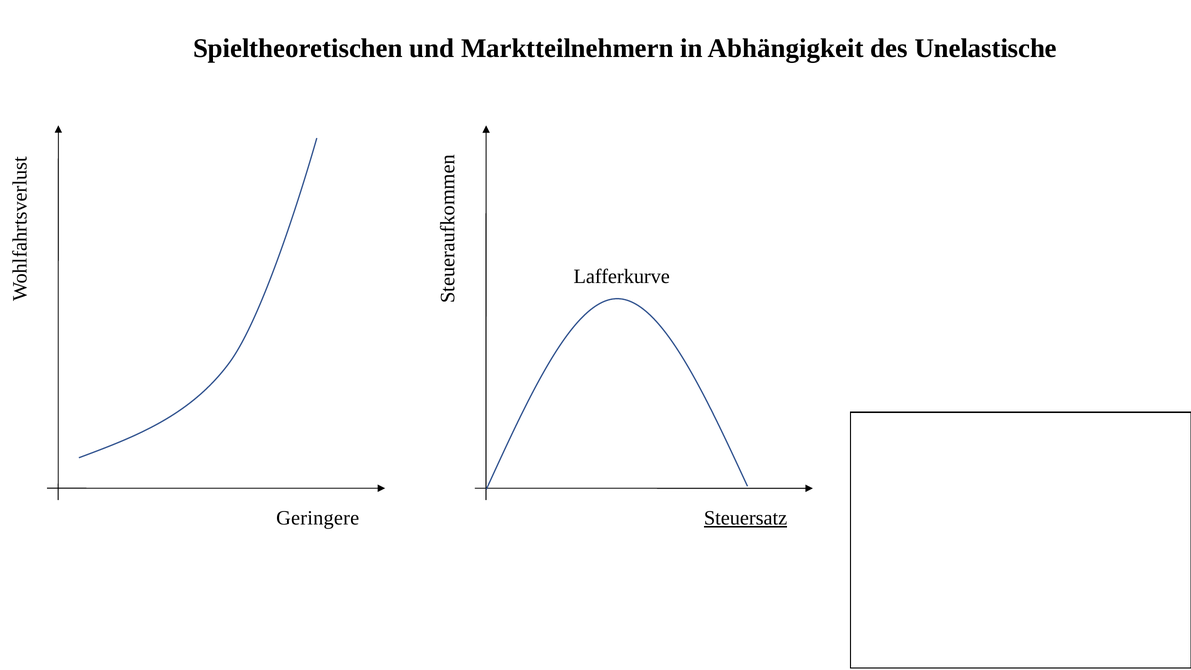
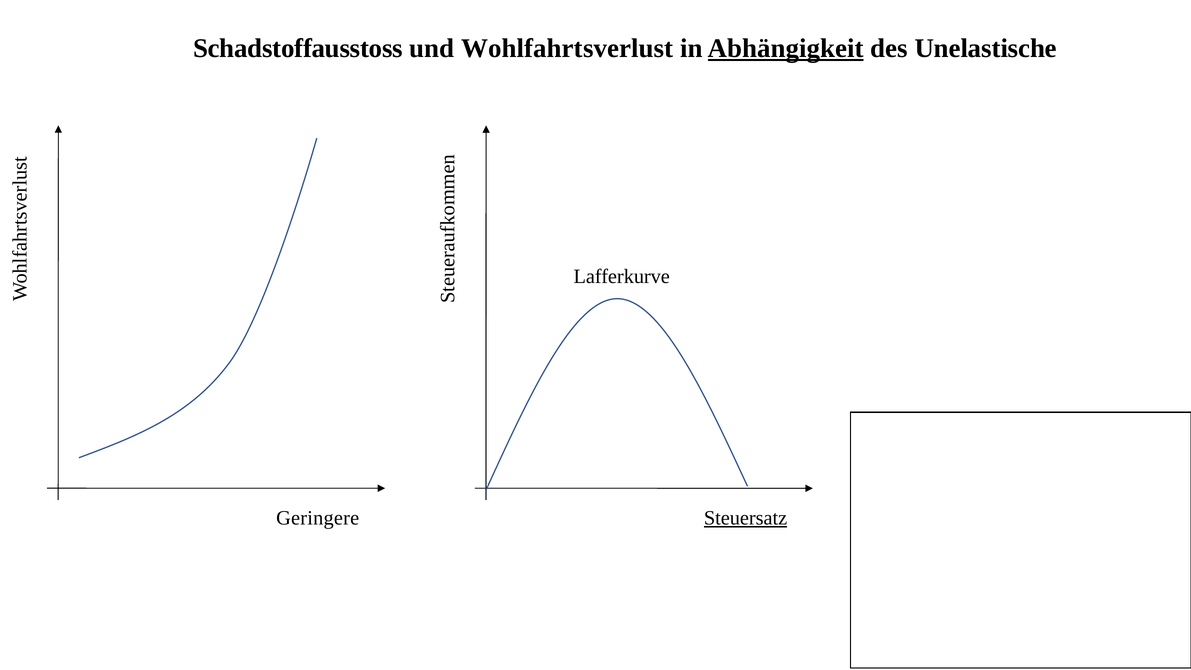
Spieltheoretischen: Spieltheoretischen -> Schadstoffausstoss
Marktteilnehmern: Marktteilnehmern -> Wohlfahrtsverlust
Abhängigkeit underline: none -> present
